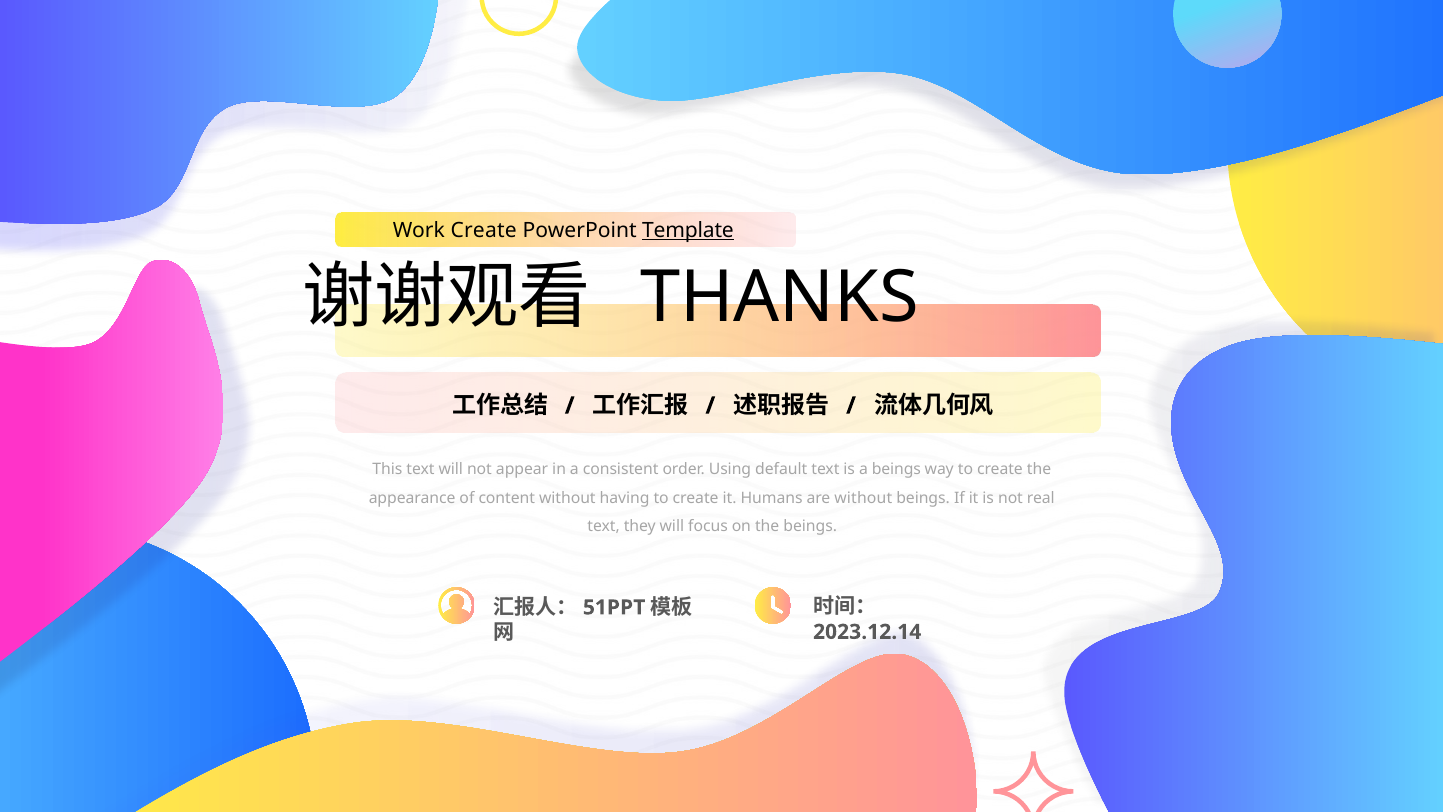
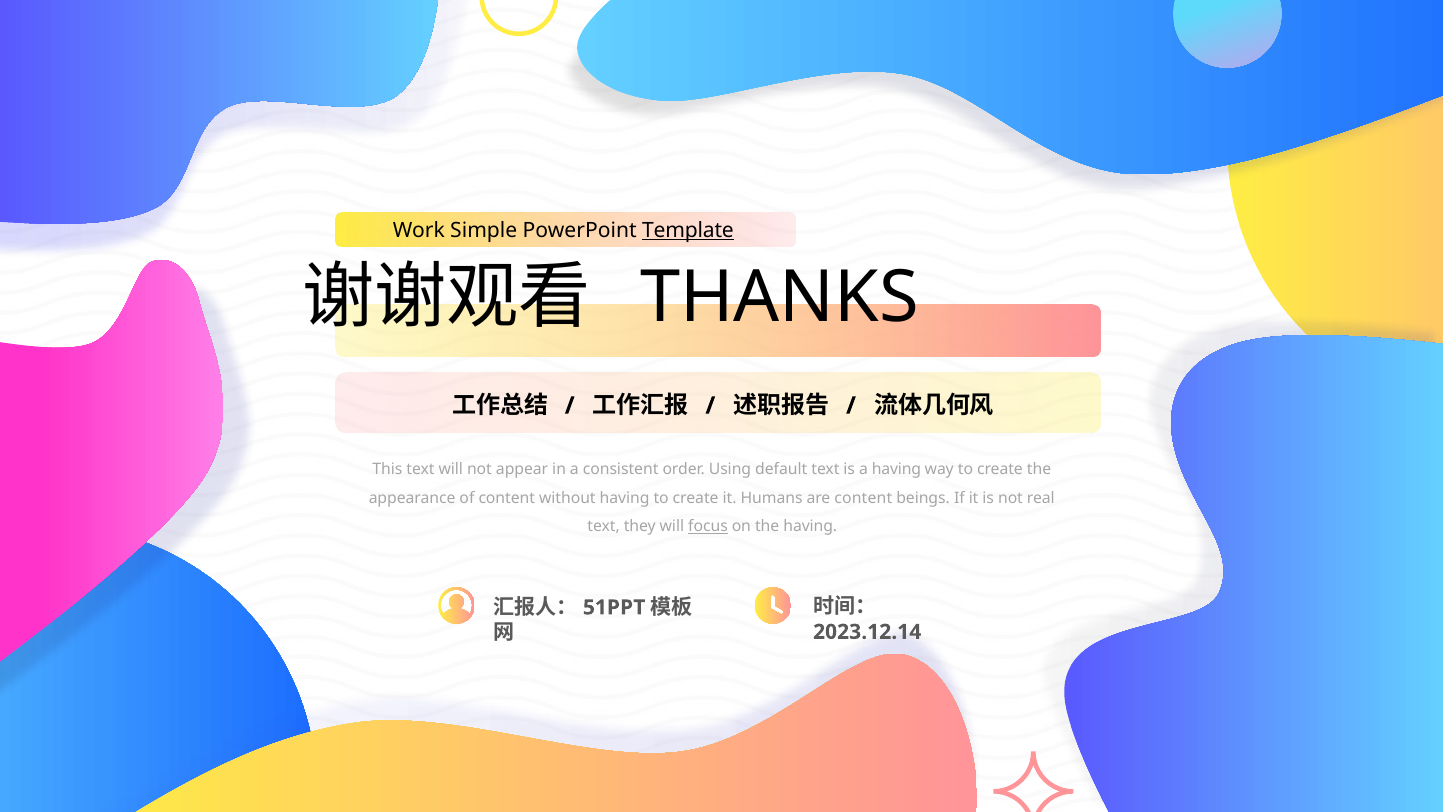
Work Create: Create -> Simple
a beings: beings -> having
are without: without -> content
focus underline: none -> present
the beings: beings -> having
